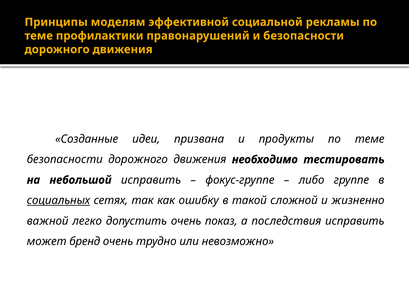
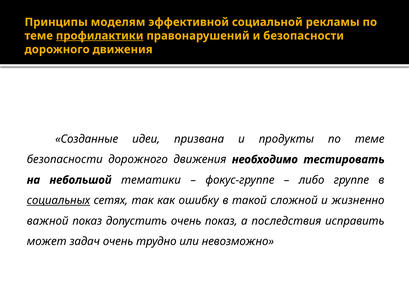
профилактики underline: none -> present
небольшой исправить: исправить -> тематики
важной легко: легко -> показ
бренд: бренд -> задач
